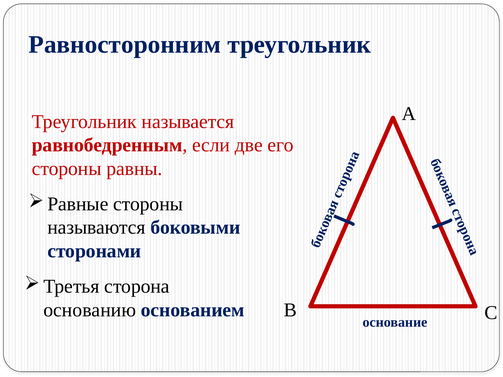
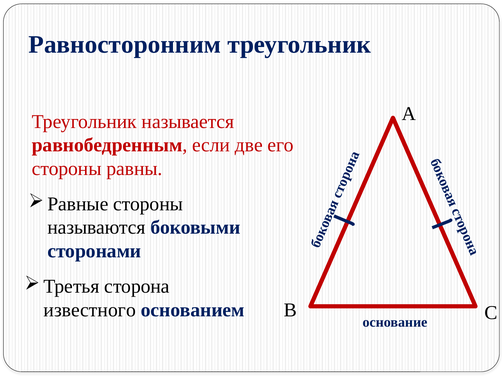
основанию: основанию -> известного
